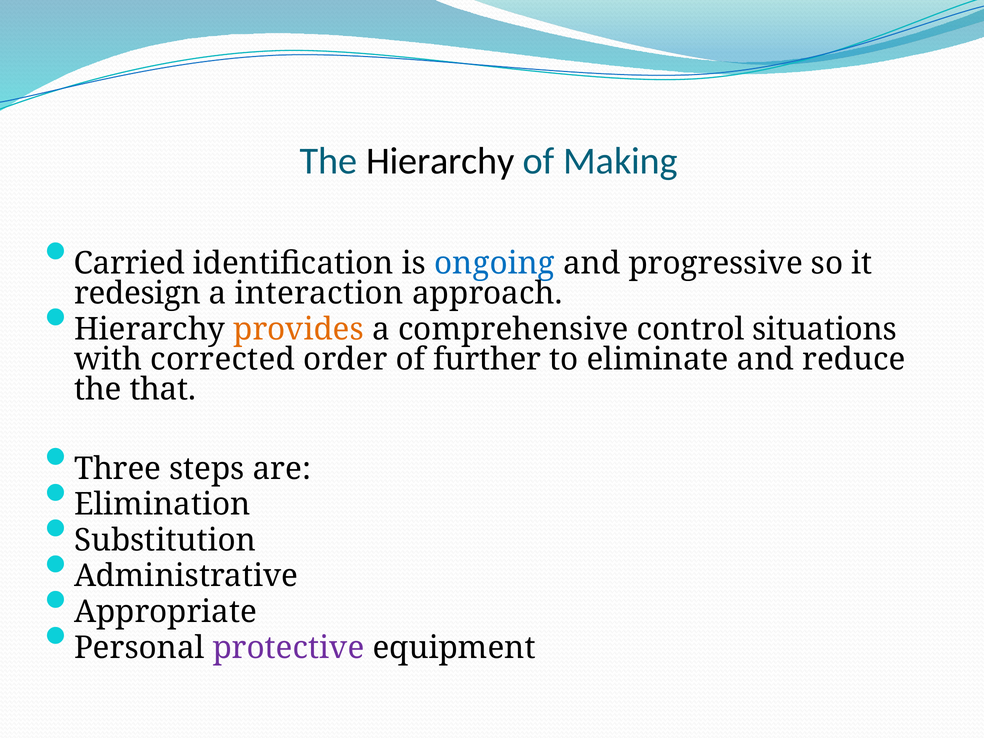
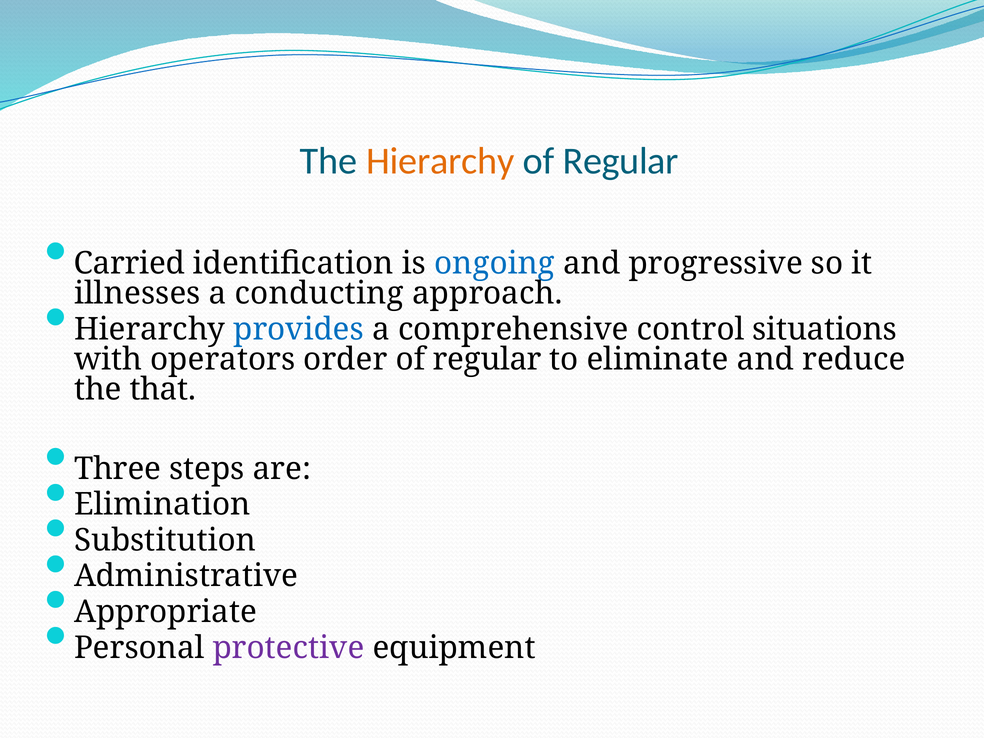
Hierarchy at (440, 161) colour: black -> orange
Making at (621, 161): Making -> Regular
redesign: redesign -> illnesses
interaction: interaction -> conducting
provides colour: orange -> blue
corrected: corrected -> operators
order of further: further -> regular
